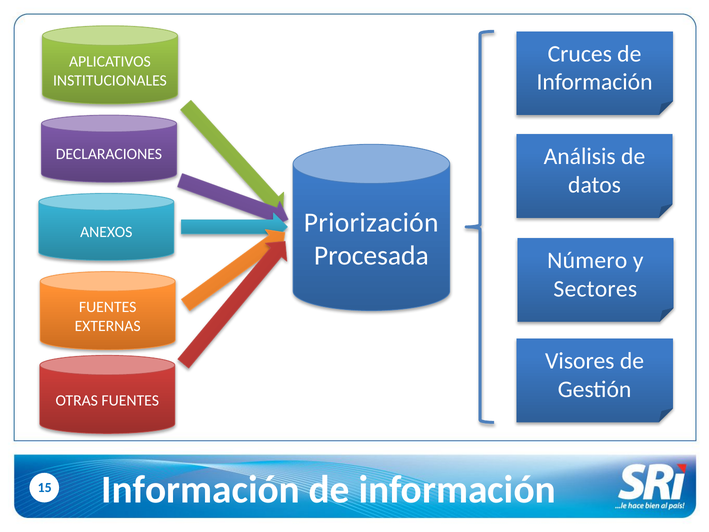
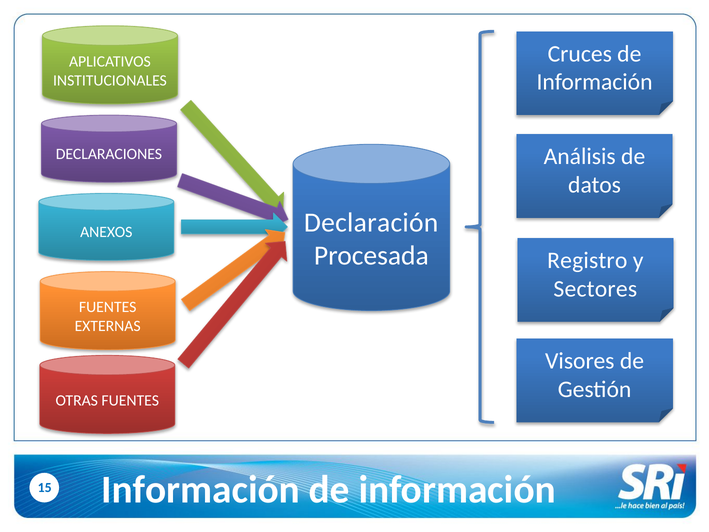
Priorización: Priorización -> Declaración
Número: Número -> Registro
